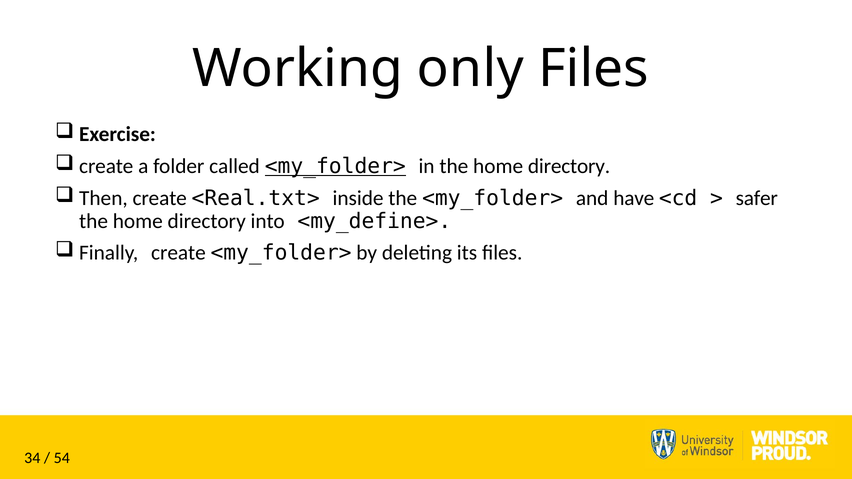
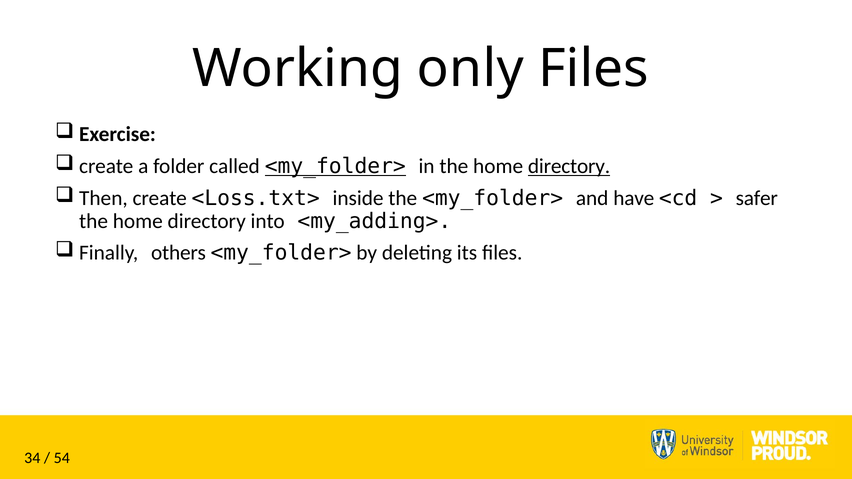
directory at (569, 166) underline: none -> present
<Real.txt>: <Real.txt> -> <Loss.txt>
<my_define>: <my_define> -> <my_adding>
Finally create: create -> others
